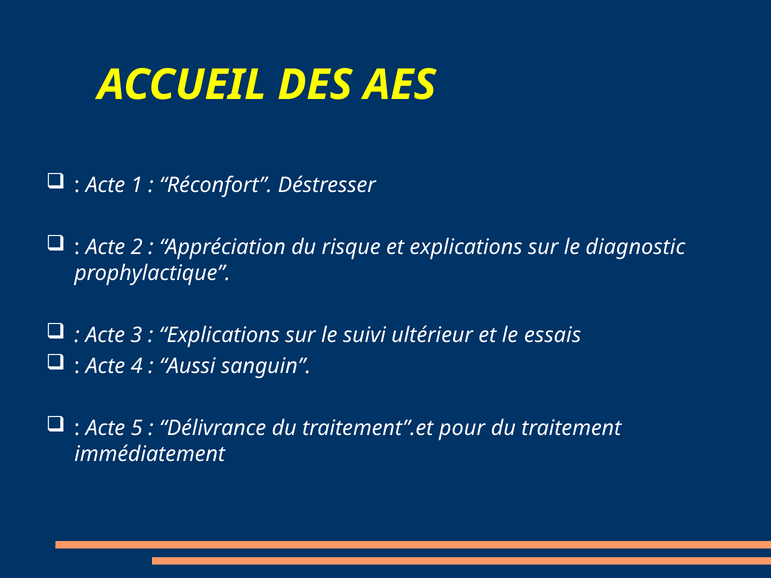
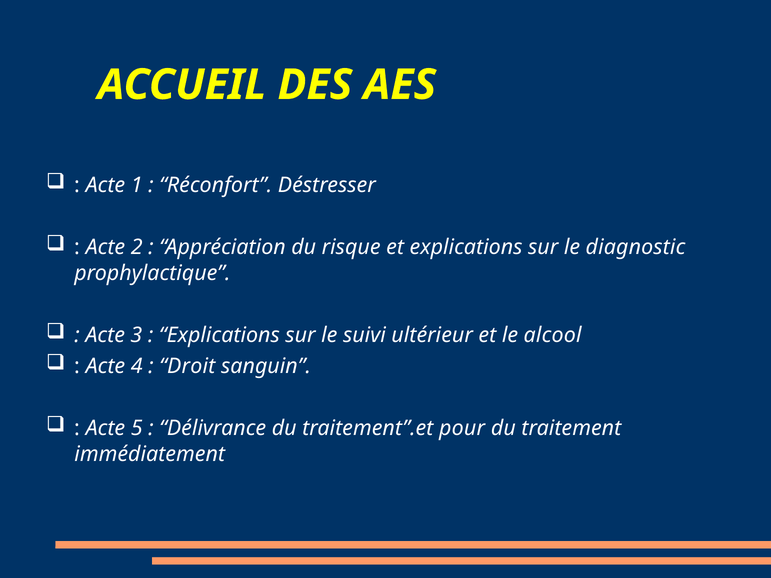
essais: essais -> alcool
Aussi: Aussi -> Droit
